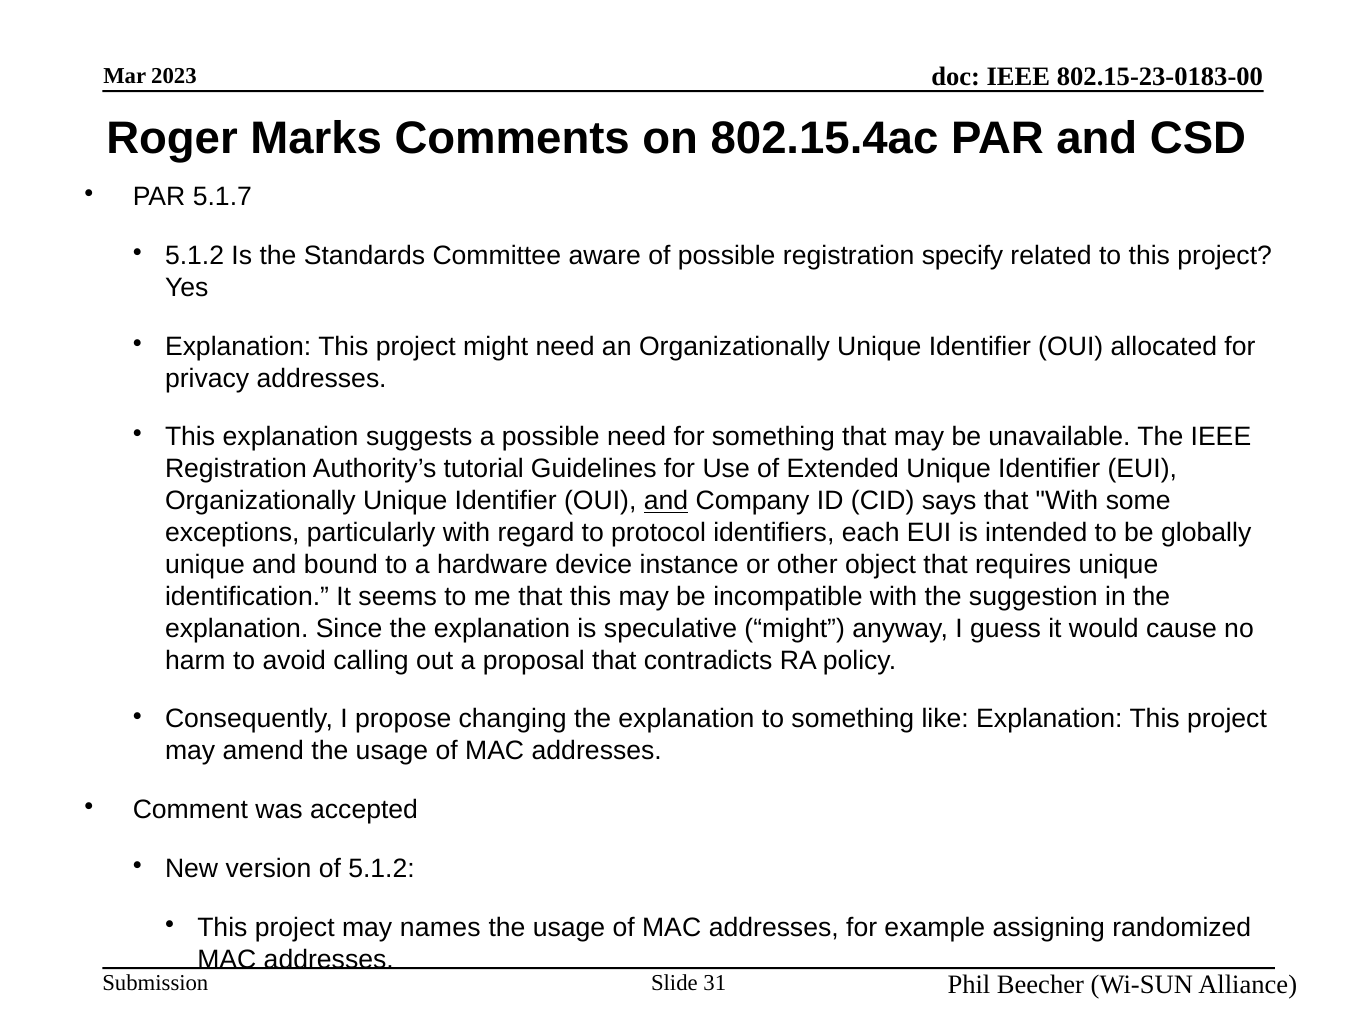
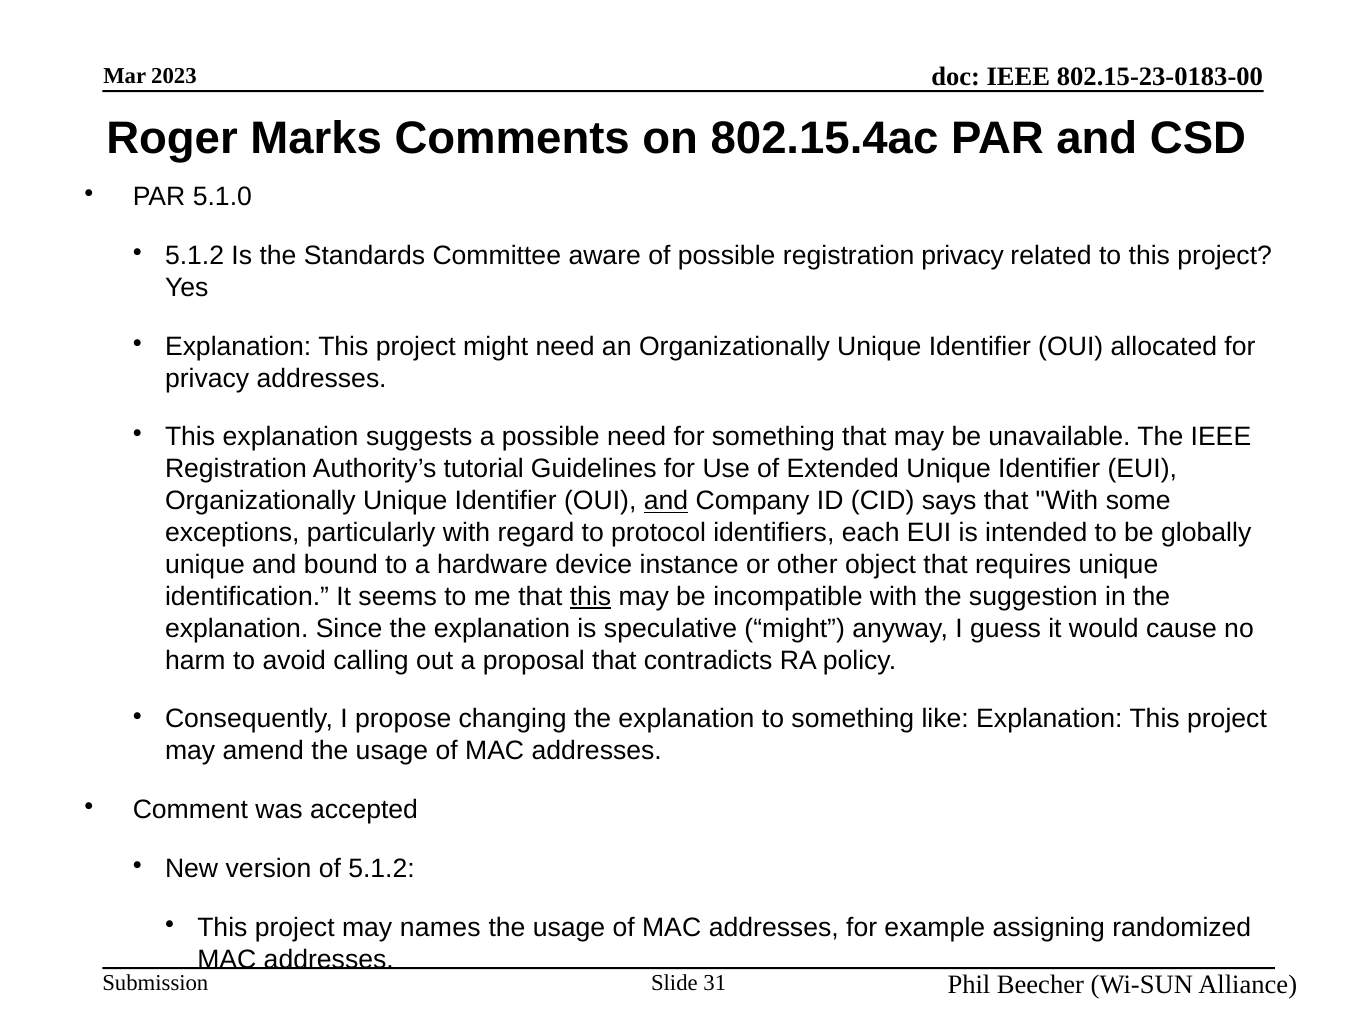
5.1.7: 5.1.7 -> 5.1.0
registration specify: specify -> privacy
this at (591, 596) underline: none -> present
